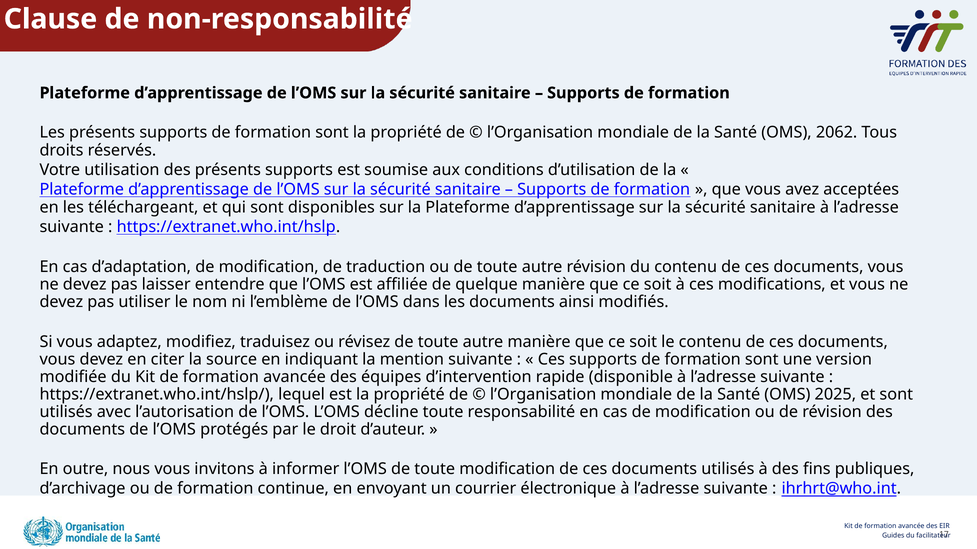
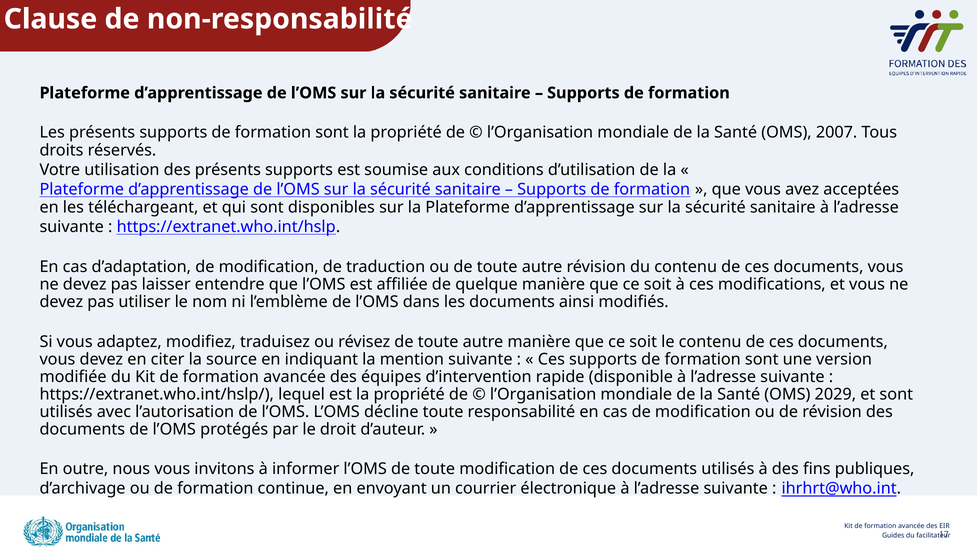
2062: 2062 -> 2007
2025: 2025 -> 2029
